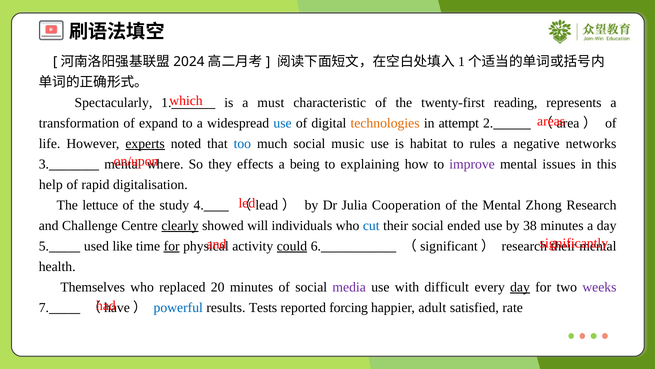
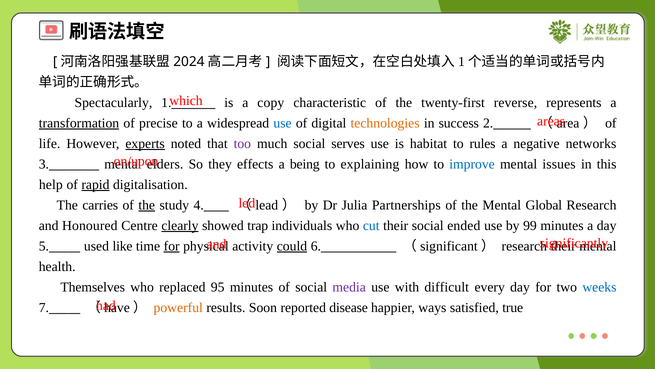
must: must -> copy
reading: reading -> reverse
transformation underline: none -> present
expand: expand -> precise
attempt: attempt -> success
too colour: blue -> purple
music: music -> serves
where: where -> elders
improve colour: purple -> blue
rapid underline: none -> present
lettuce: lettuce -> carries
the at (147, 205) underline: none -> present
Cooperation: Cooperation -> Partnerships
Zhong: Zhong -> Global
Challenge: Challenge -> Honoured
will: will -> trap
38: 38 -> 99
20: 20 -> 95
day at (520, 287) underline: present -> none
weeks colour: purple -> blue
powerful colour: blue -> orange
Tests: Tests -> Soon
forcing: forcing -> disease
adult: adult -> ways
rate: rate -> true
